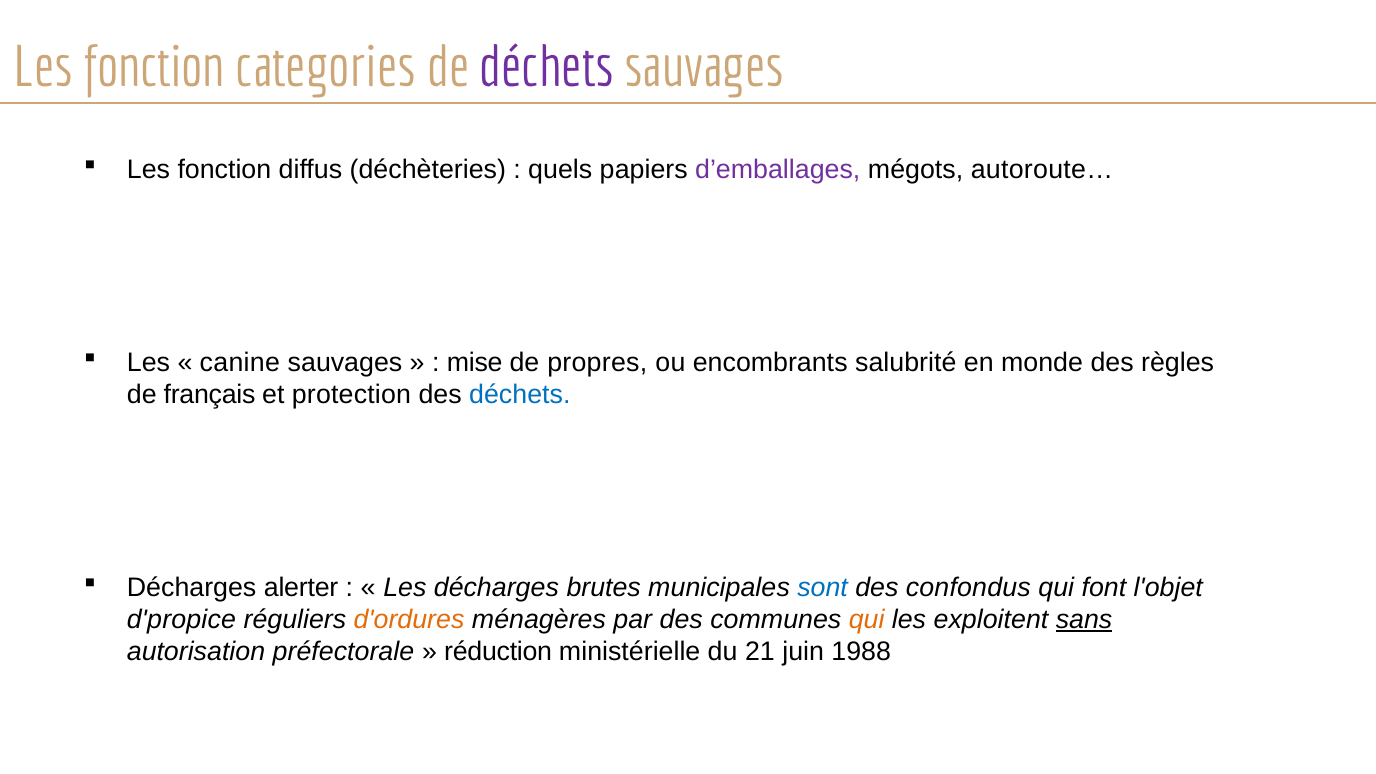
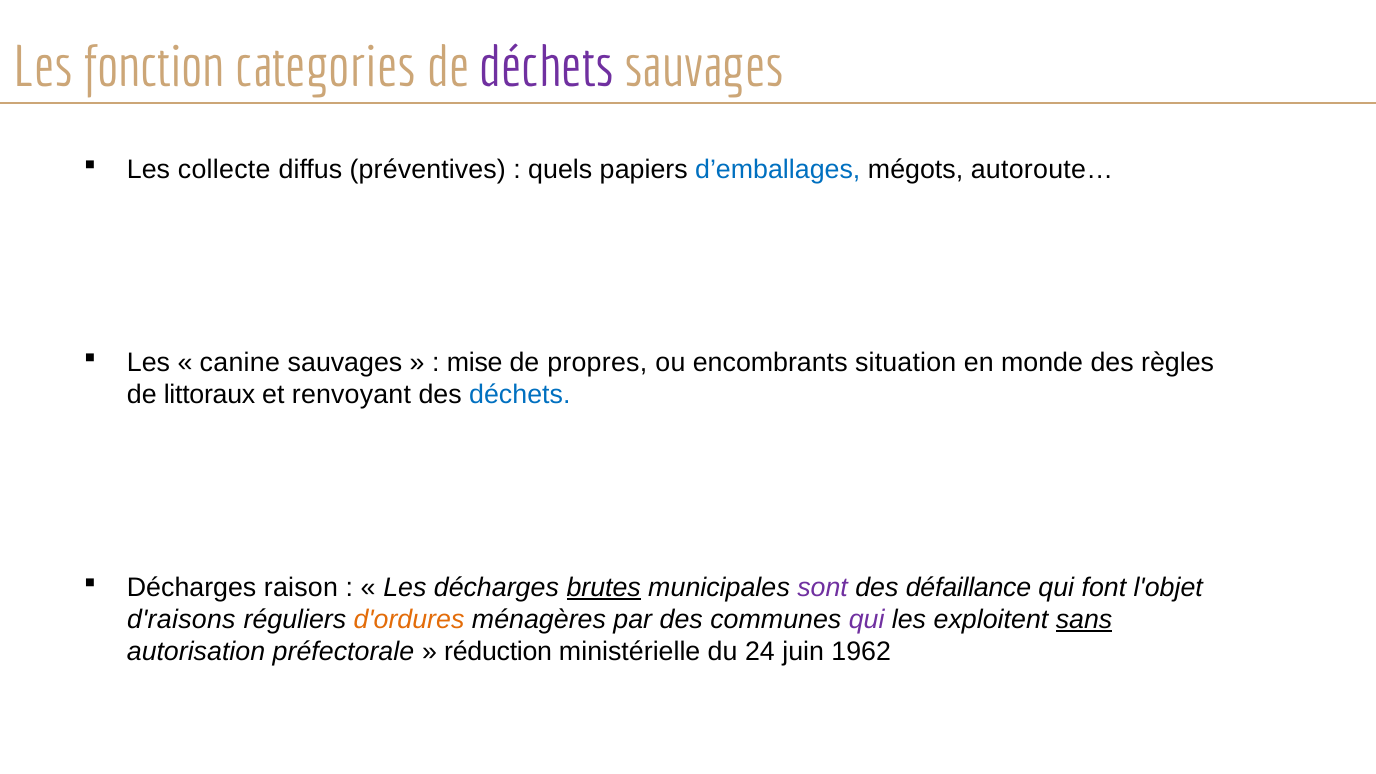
fonction at (224, 170): fonction -> collecte
déchèteries: déchèteries -> préventives
d’emballages colour: purple -> blue
salubrité: salubrité -> situation
français: français -> littoraux
protection: protection -> renvoyant
alerter: alerter -> raison
brutes underline: none -> present
sont colour: blue -> purple
confondus: confondus -> défaillance
d'propice: d'propice -> d'raisons
qui at (867, 620) colour: orange -> purple
21: 21 -> 24
1988: 1988 -> 1962
